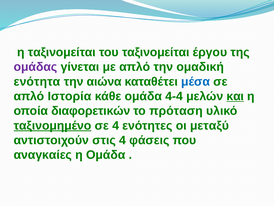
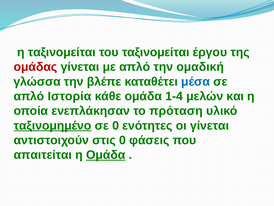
ομάδας colour: purple -> red
ενότητα: ενότητα -> γλώσσα
αιώνα: αιώνα -> βλέπε
4-4: 4-4 -> 1-4
και underline: present -> none
διαφορετικών: διαφορετικών -> ενεπλάκησαν
σε 4: 4 -> 0
οι μεταξύ: μεταξύ -> γίνεται
στις 4: 4 -> 0
αναγκαίες: αναγκαίες -> απαιτείται
Ομάδα at (106, 155) underline: none -> present
